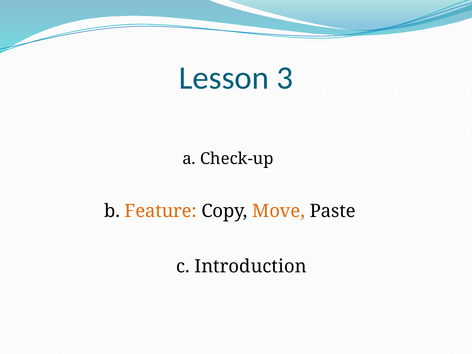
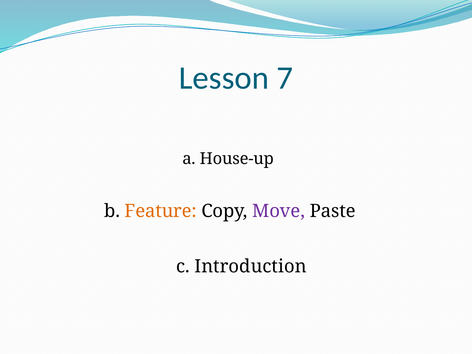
3: 3 -> 7
Check-up: Check-up -> House-up
Move colour: orange -> purple
